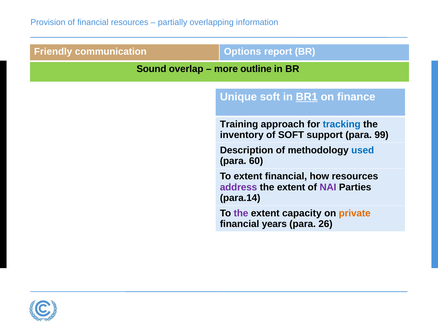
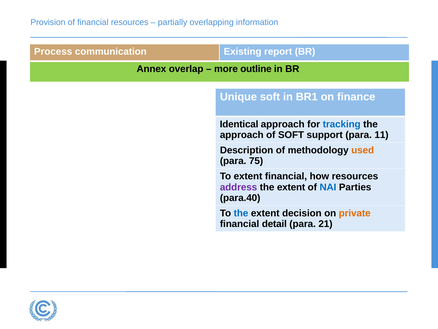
Friendly: Friendly -> Process
Options: Options -> Existing
Sound: Sound -> Annex
BR1 underline: present -> none
Training: Training -> Identical
inventory at (242, 135): inventory -> approach
99: 99 -> 11
used colour: blue -> orange
60: 60 -> 75
NAI colour: purple -> blue
para.14: para.14 -> para.40
the at (241, 213) colour: purple -> blue
capacity: capacity -> decision
years: years -> detail
26: 26 -> 21
